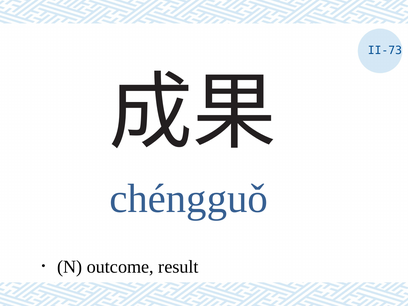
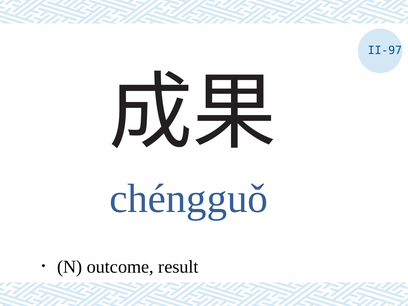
II-73: II-73 -> II-97
